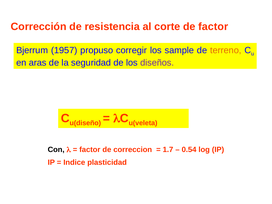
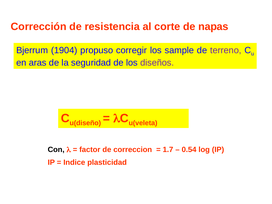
de factor: factor -> napas
1957: 1957 -> 1904
terreno colour: orange -> purple
